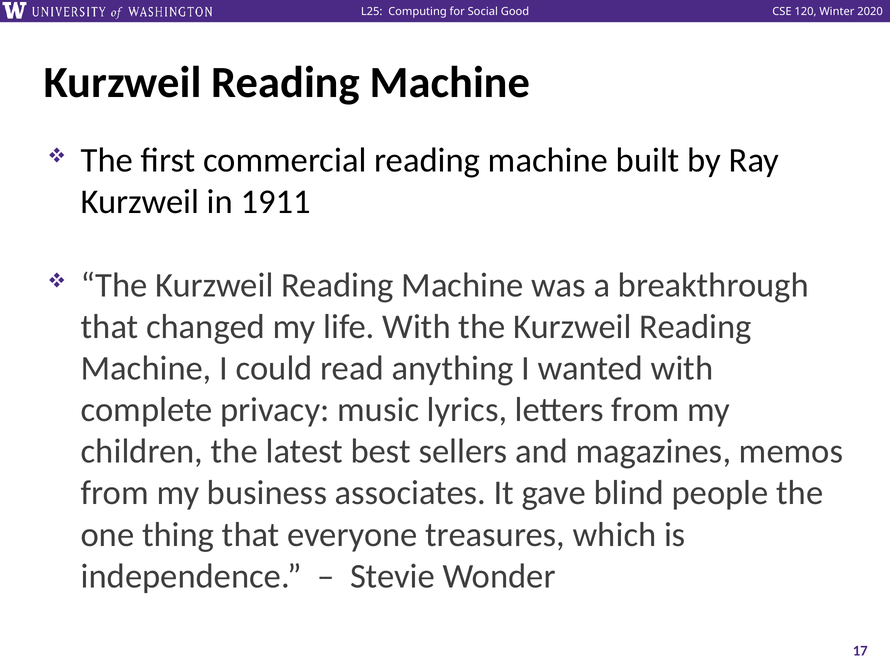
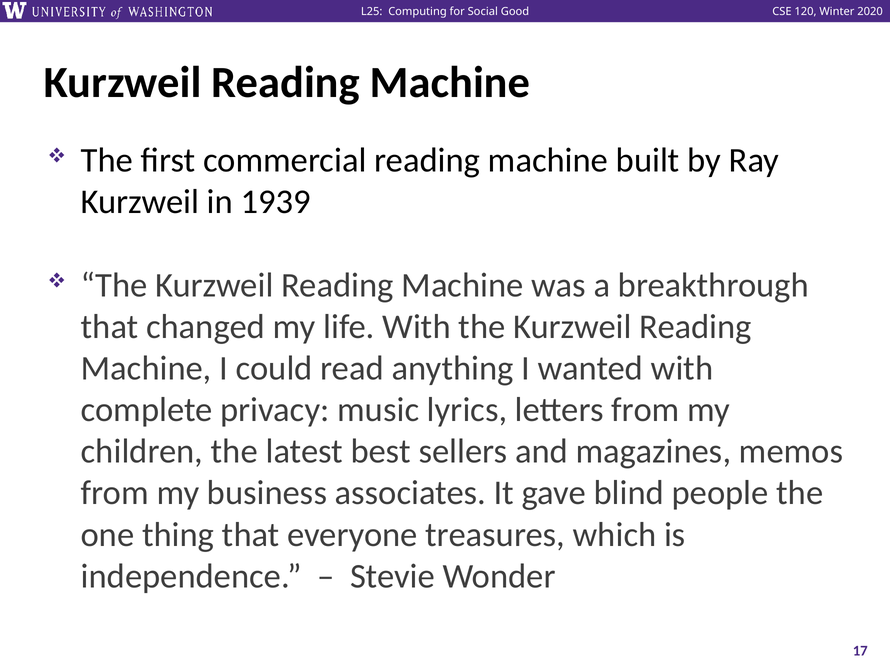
1911: 1911 -> 1939
